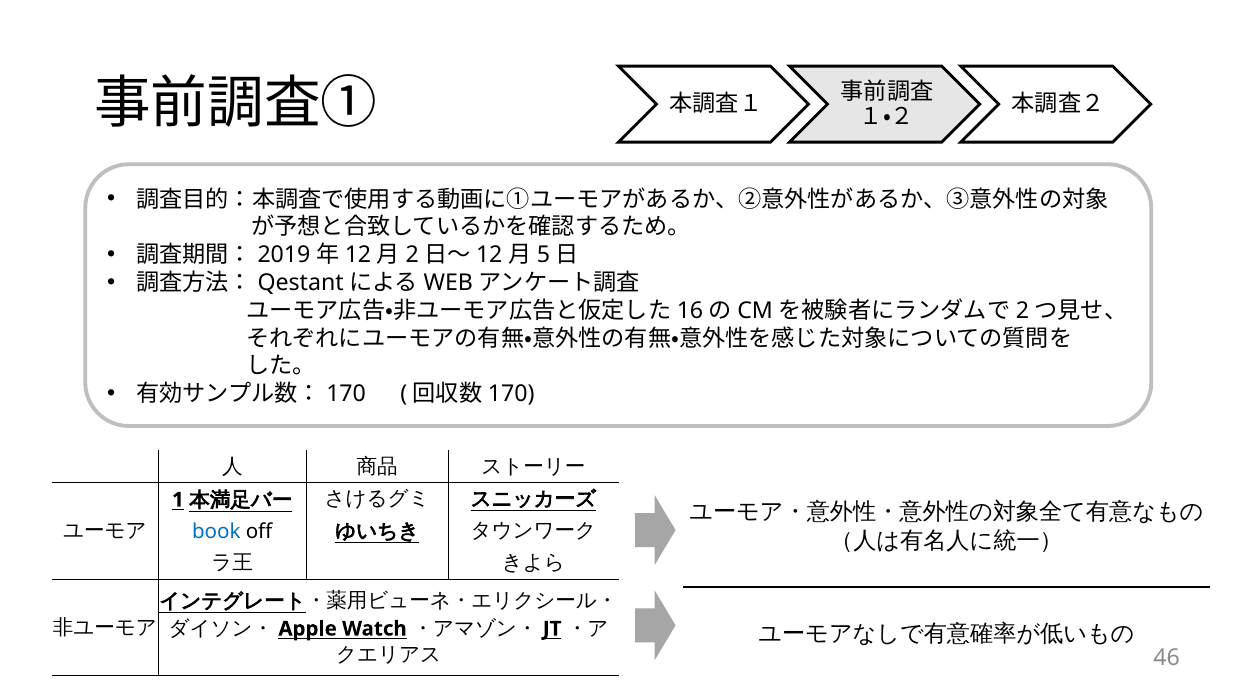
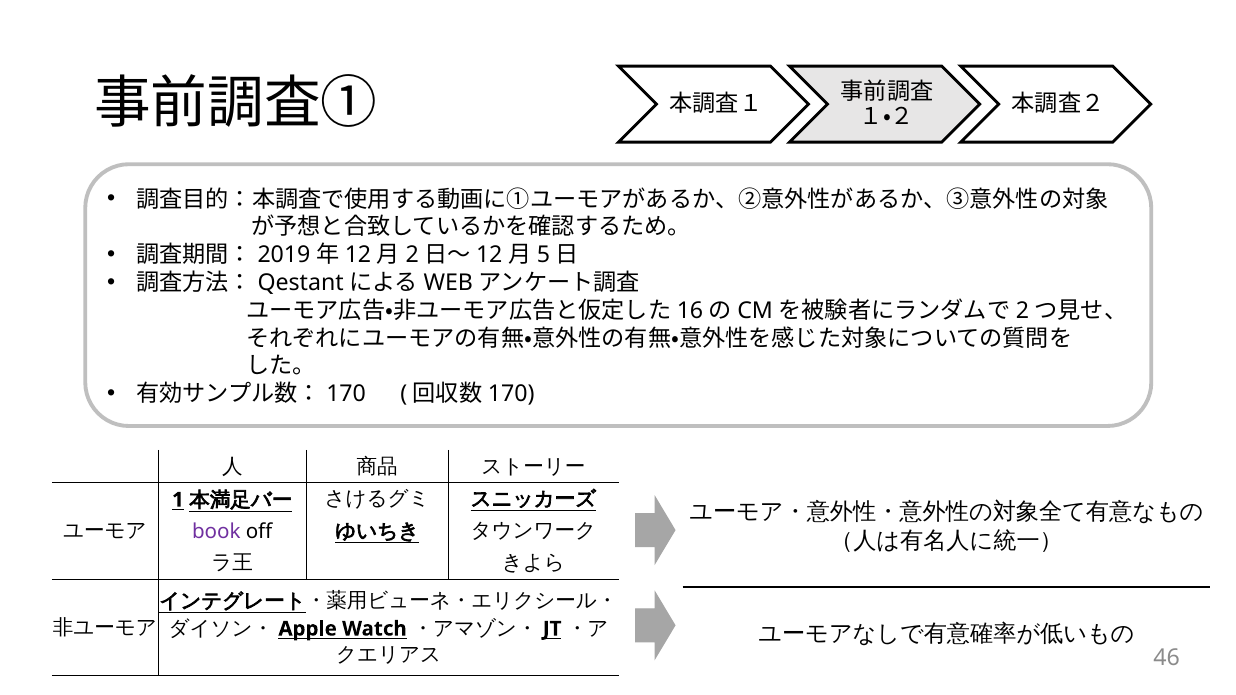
book colour: blue -> purple
